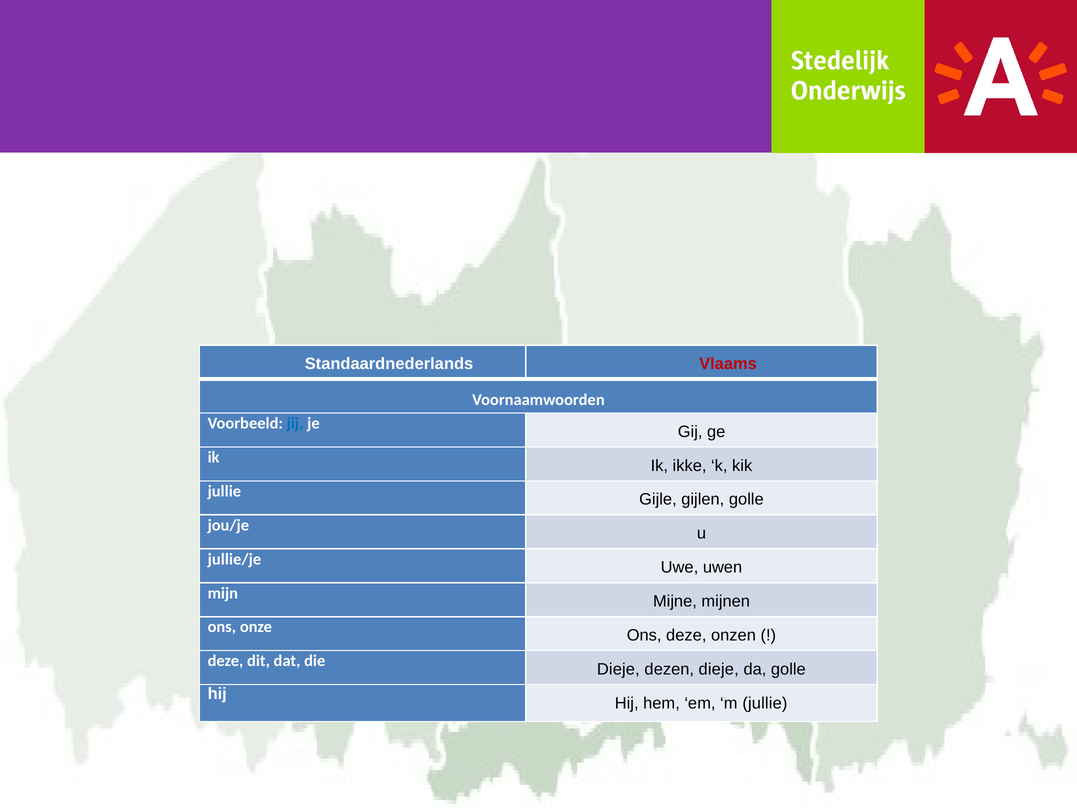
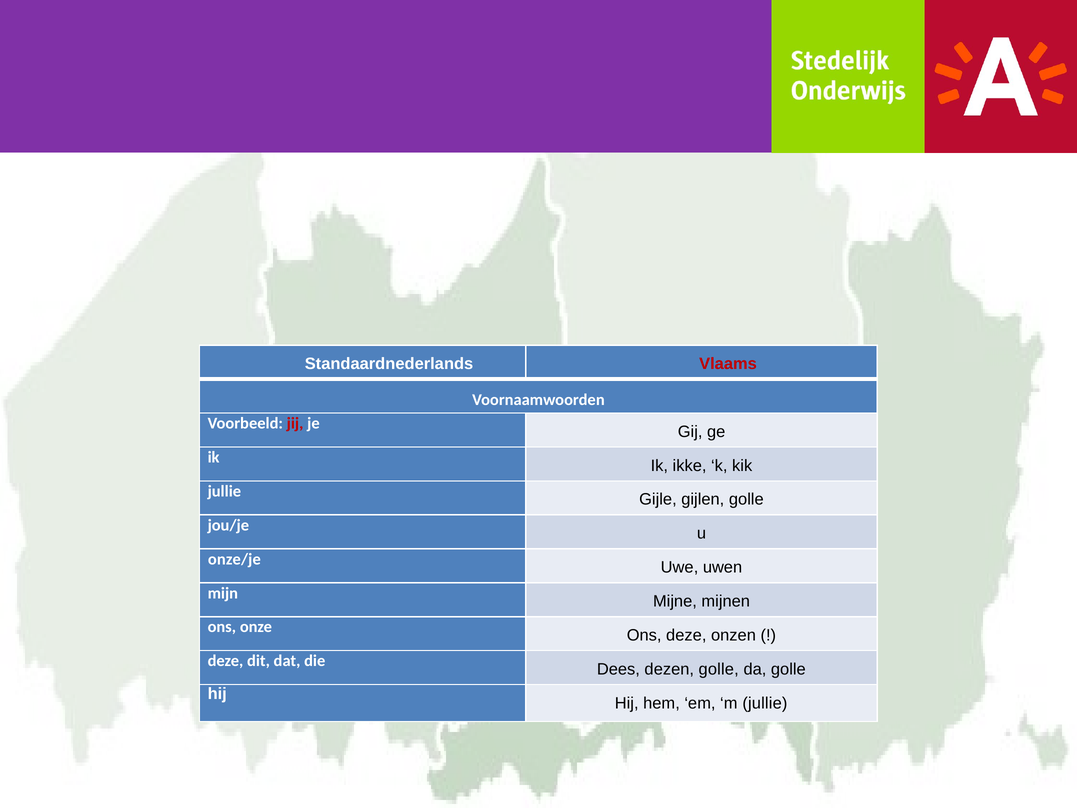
jij colour: blue -> red
jullie/je: jullie/je -> onze/je
die Dieje: Dieje -> Dees
dezen dieje: dieje -> golle
